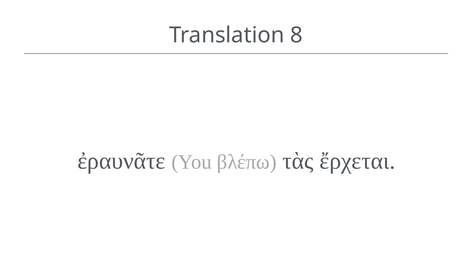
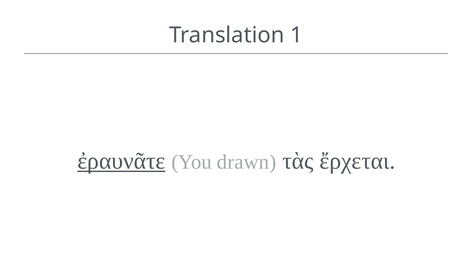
8: 8 -> 1
ἐραυνᾶτε underline: none -> present
βλέπω: βλέπω -> drawn
